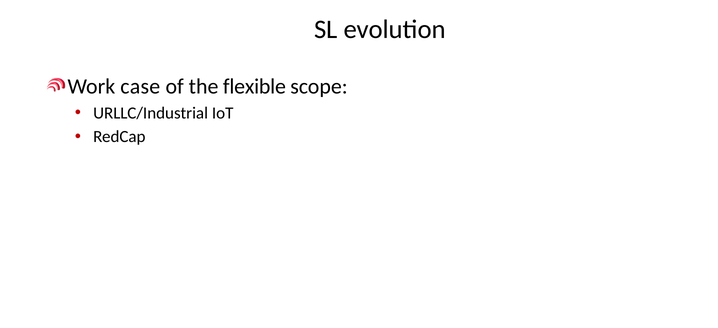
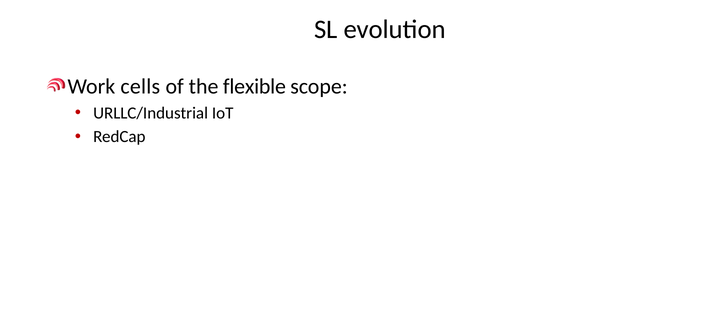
case: case -> cells
